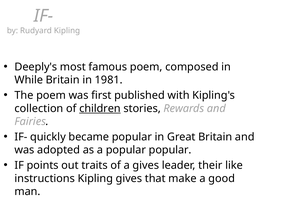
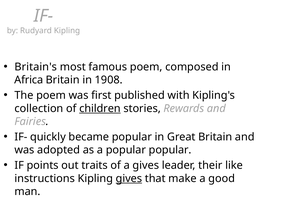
Deeply's: Deeply's -> Britain's
While: While -> Africa
1981: 1981 -> 1908
gives at (129, 178) underline: none -> present
